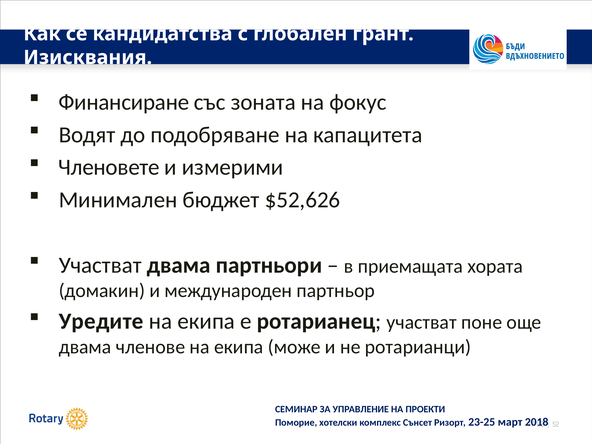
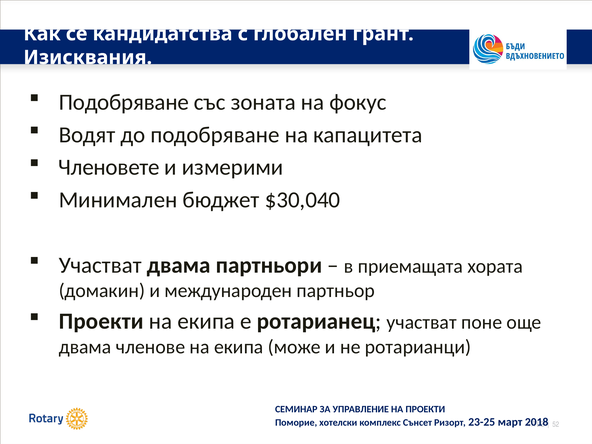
Финансиране at (124, 102): Финансиране -> Подобряване
$52,626: $52,626 -> $30,040
Уредите at (101, 321): Уредите -> Проекти
